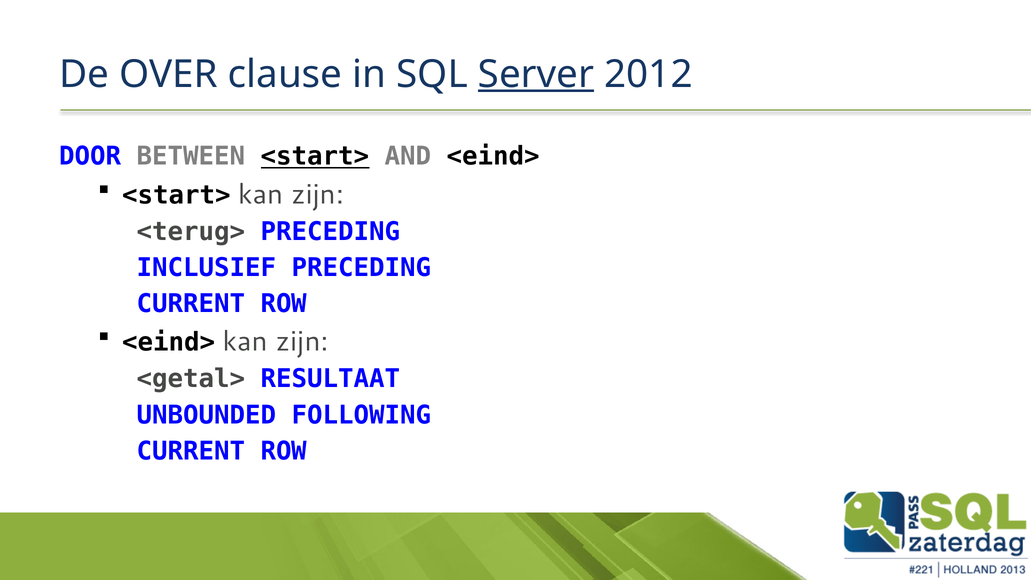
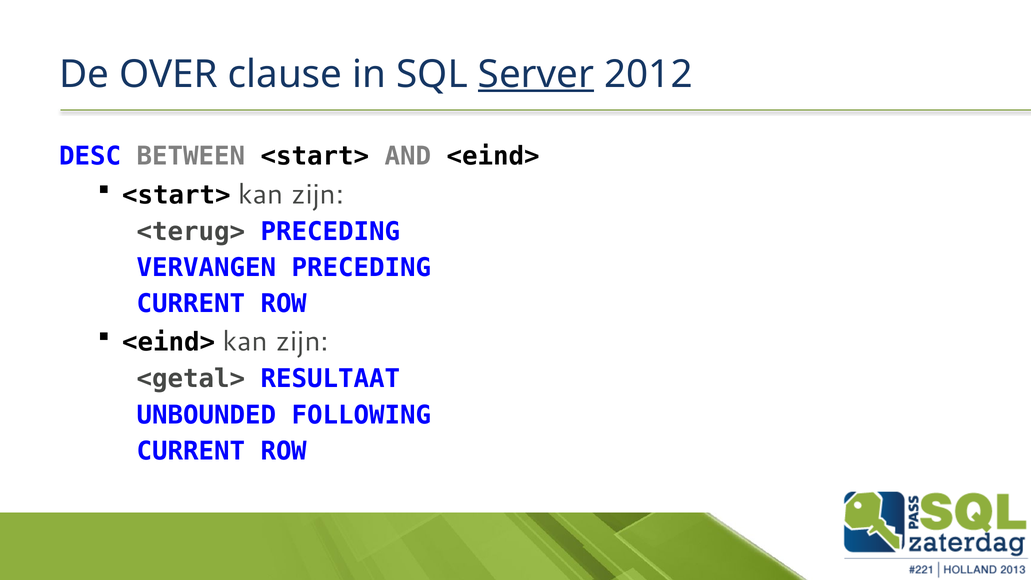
DOOR: DOOR -> DESC
<start> at (315, 156) underline: present -> none
INCLUSIEF: INCLUSIEF -> VERVANGEN
